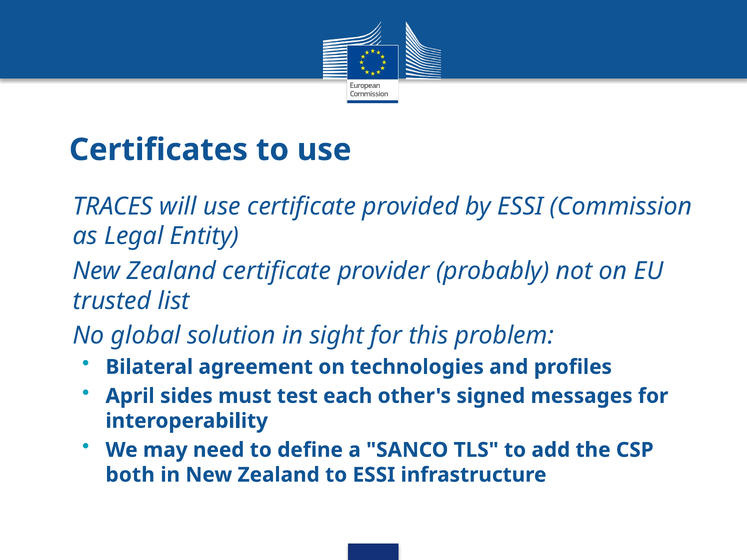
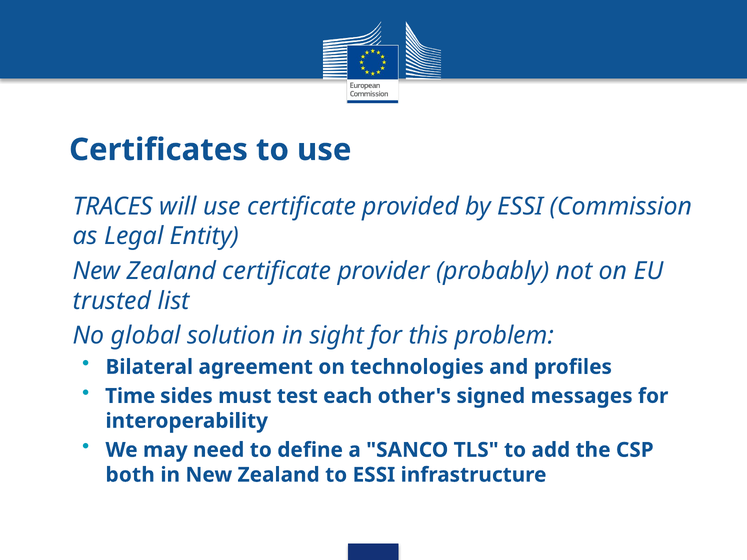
April: April -> Time
